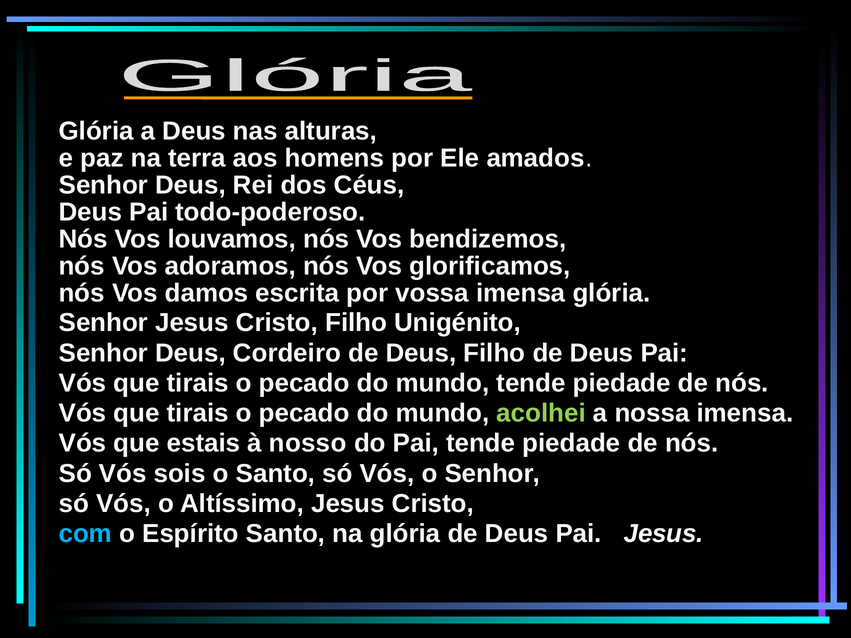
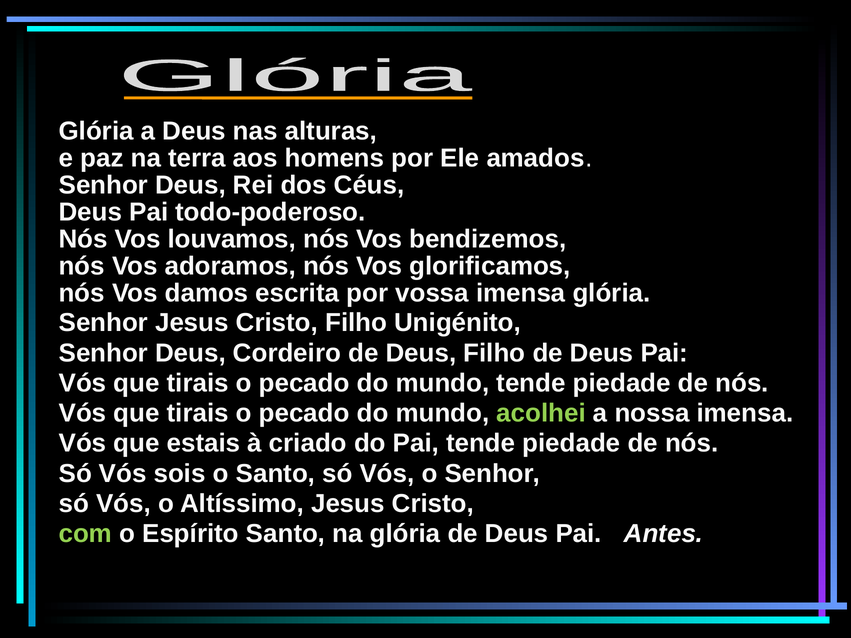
nosso: nosso -> criado
com colour: light blue -> light green
Pai Jesus: Jesus -> Antes
